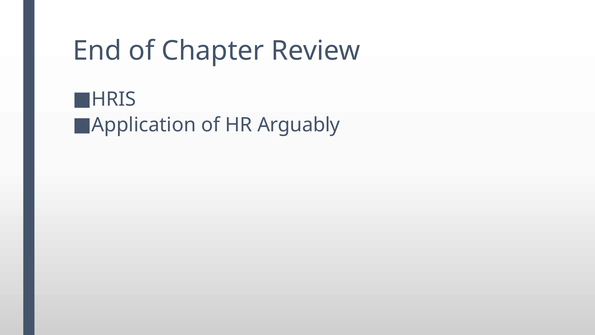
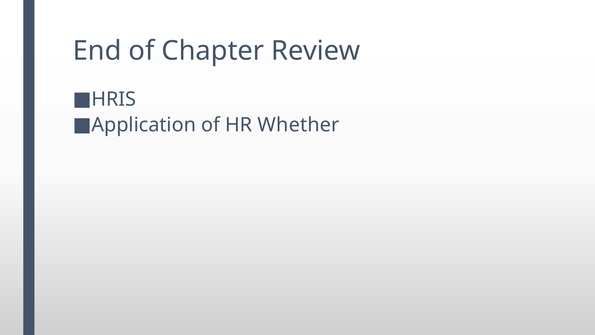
Arguably: Arguably -> Whether
